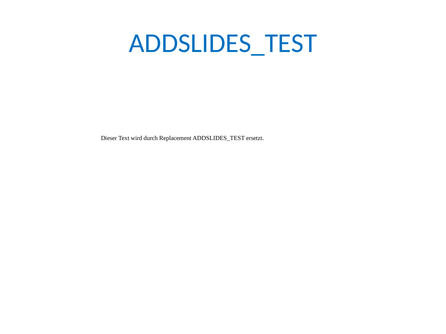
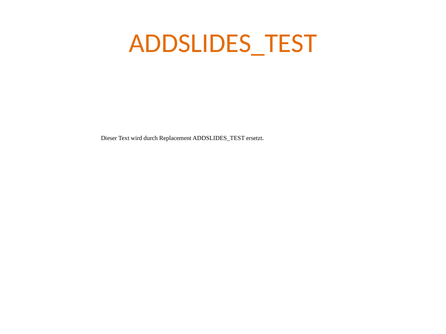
ADDSLIDES_TEST at (223, 43) colour: blue -> orange
